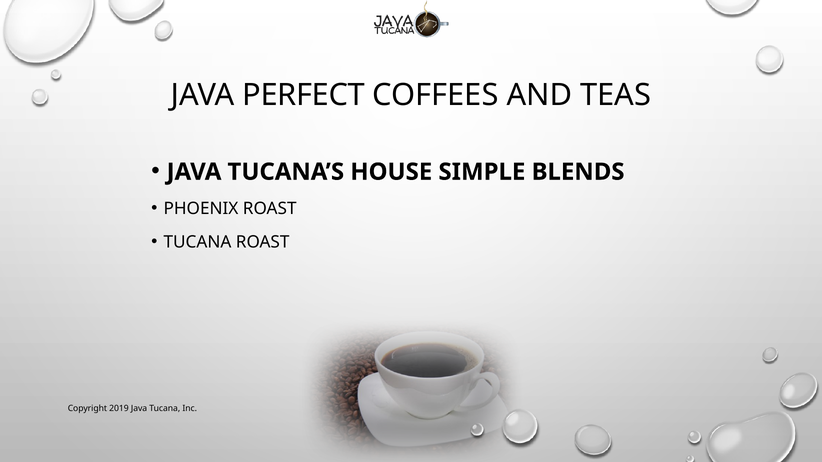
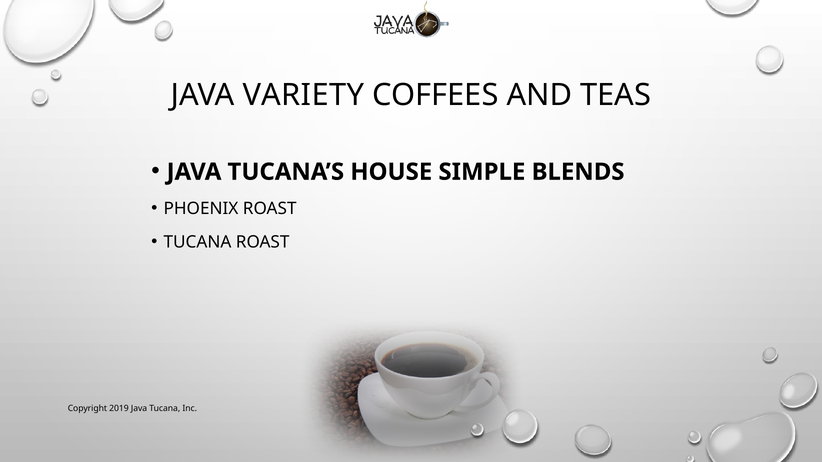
PERFECT: PERFECT -> VARIETY
